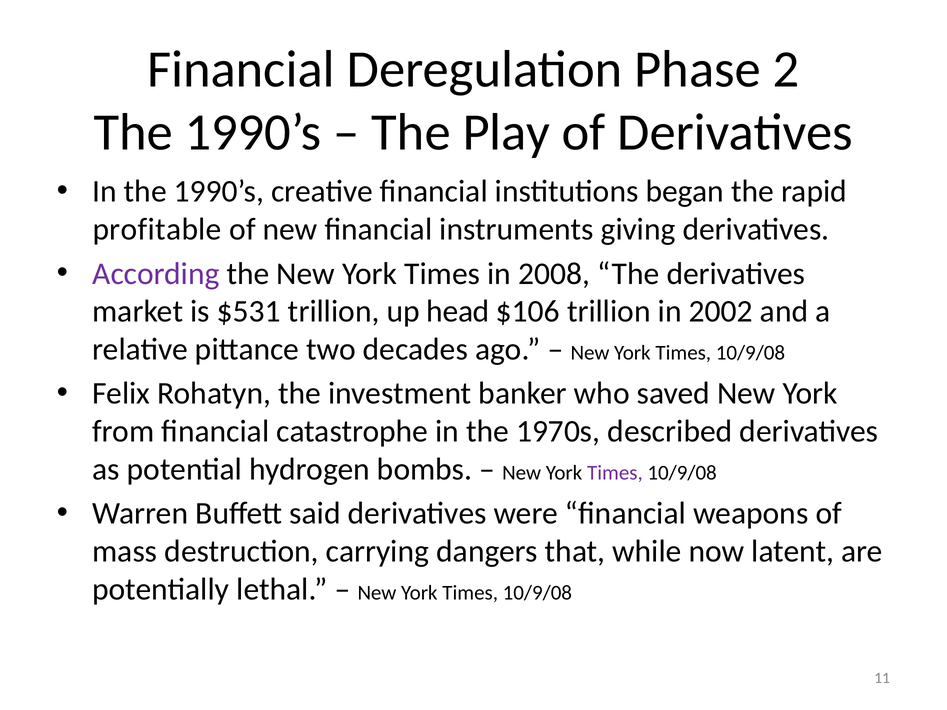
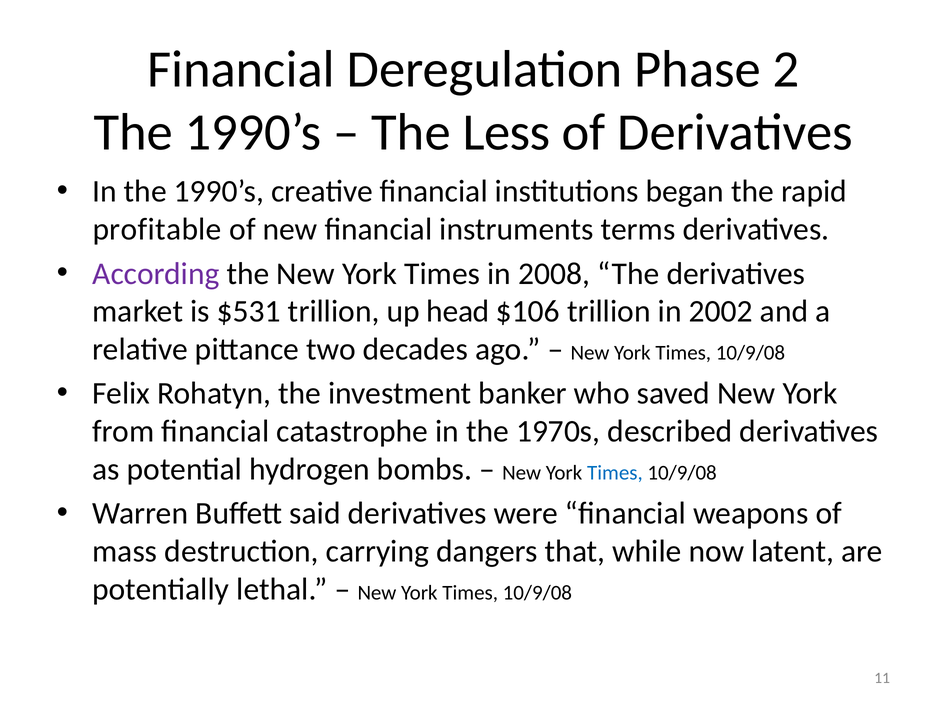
Play: Play -> Less
giving: giving -> terms
Times at (615, 473) colour: purple -> blue
